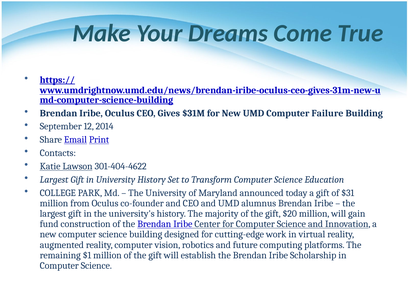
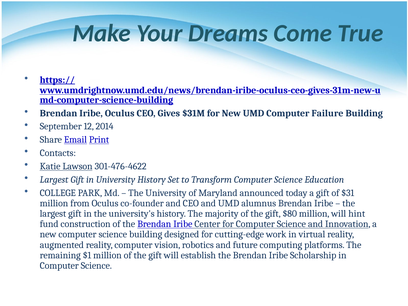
301-404-4622: 301-404-4622 -> 301-476-4622
$20: $20 -> $80
gain: gain -> hint
